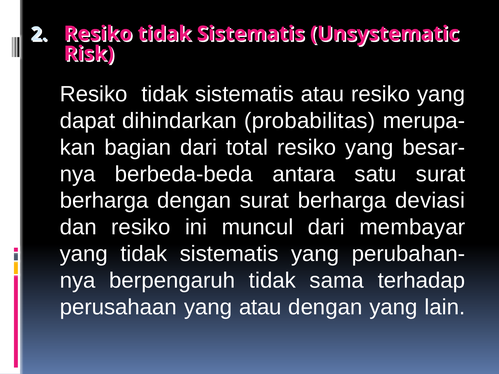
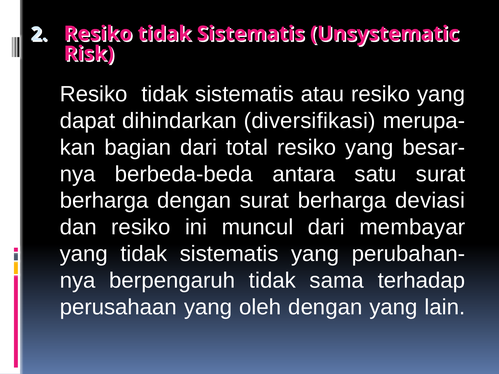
probabilitas: probabilitas -> diversifikasi
yang atau: atau -> oleh
